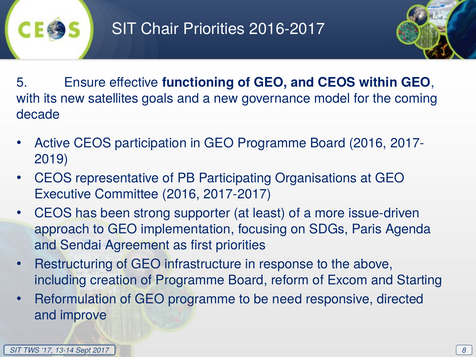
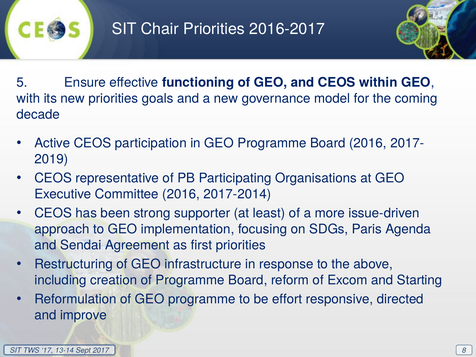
new satellites: satellites -> priorities
2017-2017: 2017-2017 -> 2017-2014
need: need -> effort
